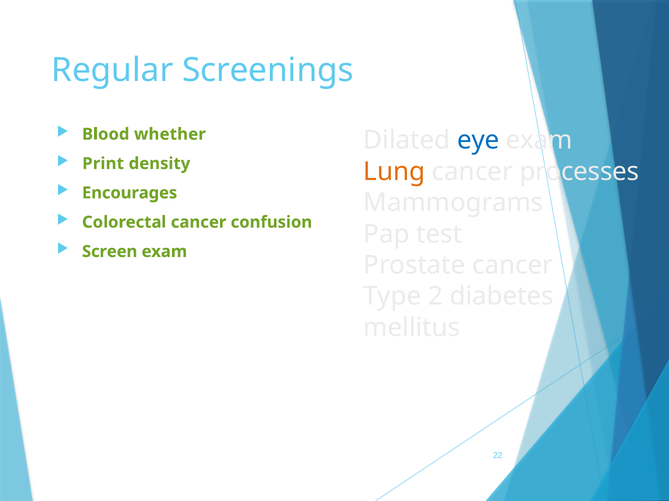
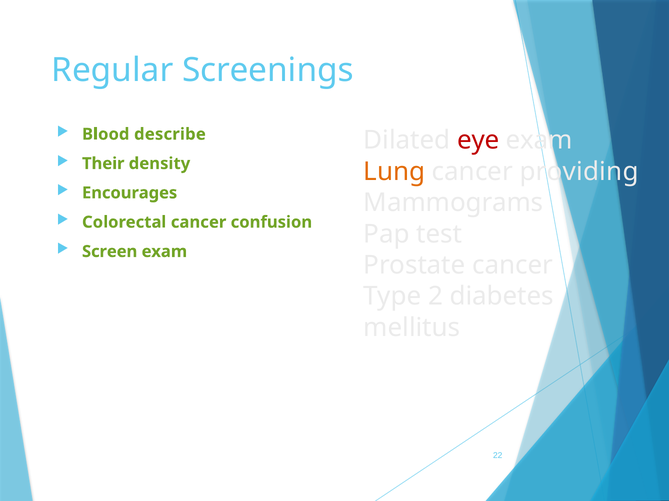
whether: whether -> describe
eye colour: blue -> red
Print: Print -> Their
processes: processes -> providing
